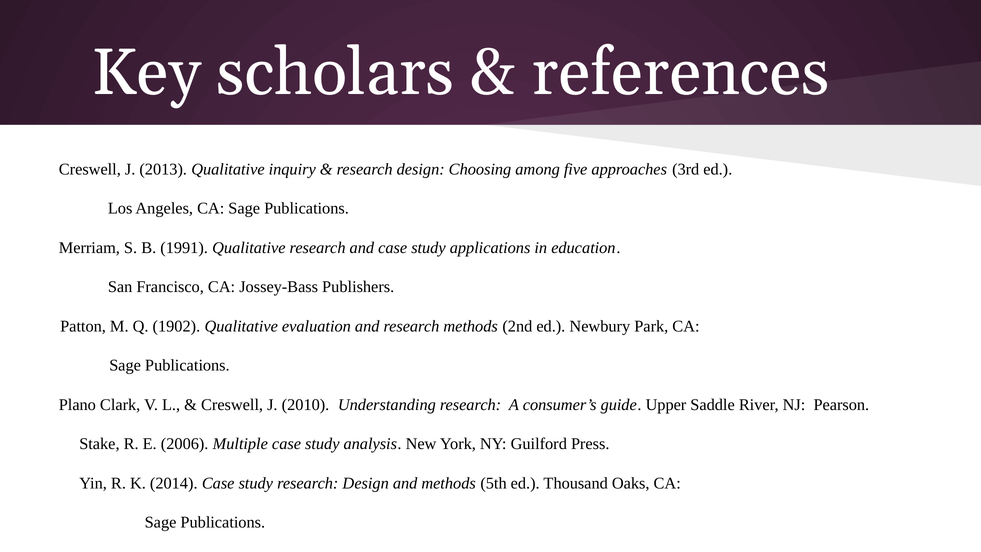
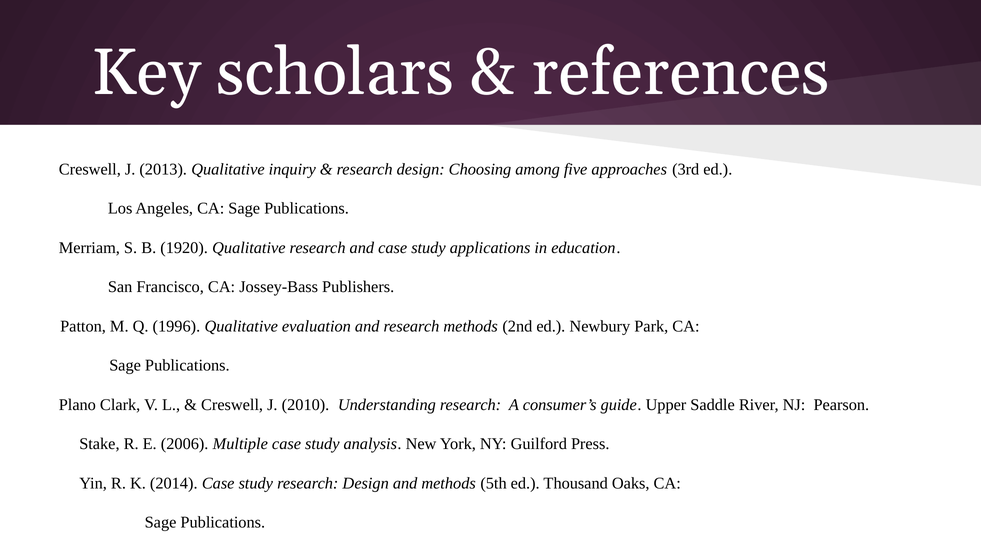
1991: 1991 -> 1920
1902: 1902 -> 1996
